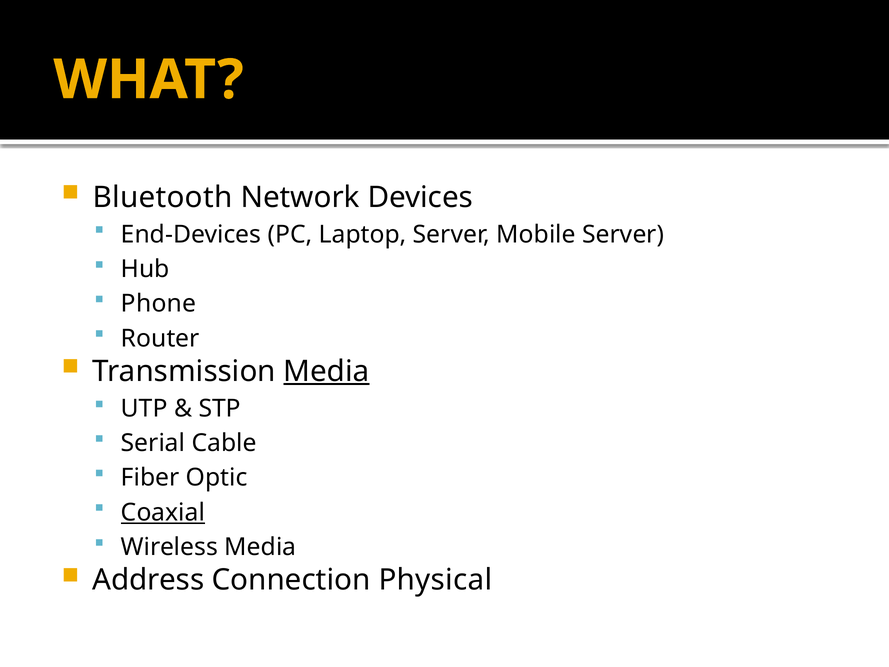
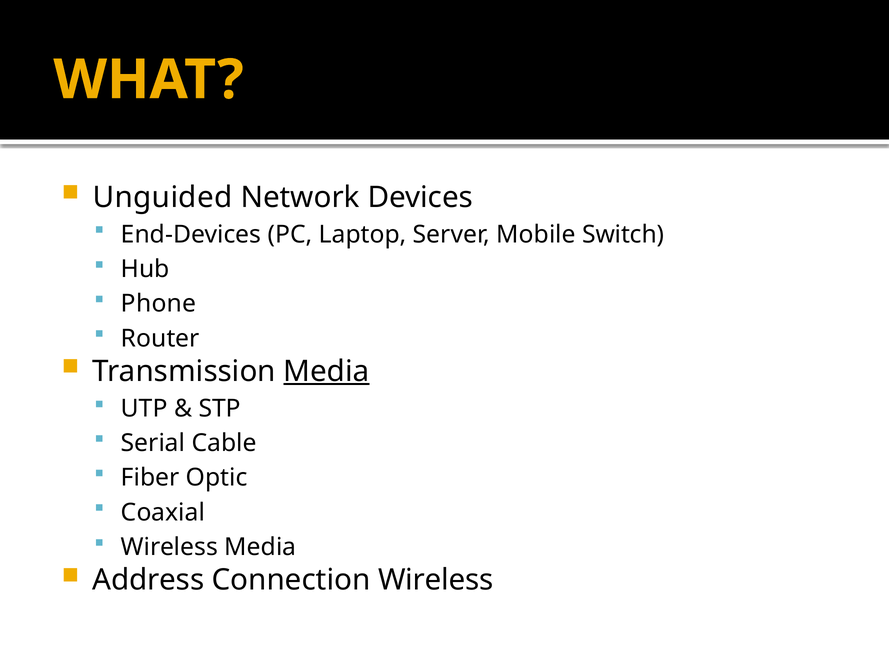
Bluetooth: Bluetooth -> Unguided
Mobile Server: Server -> Switch
Coaxial underline: present -> none
Connection Physical: Physical -> Wireless
